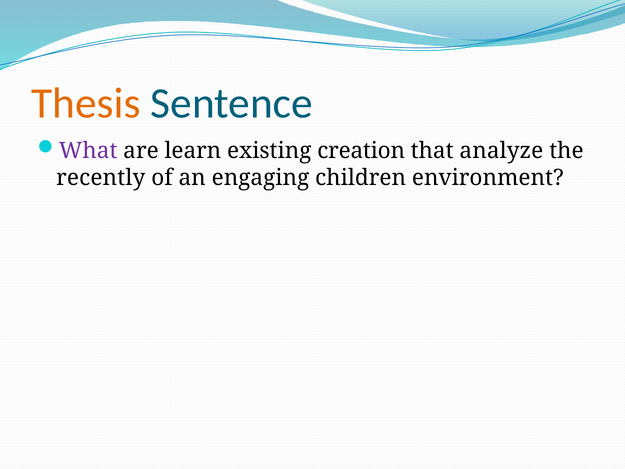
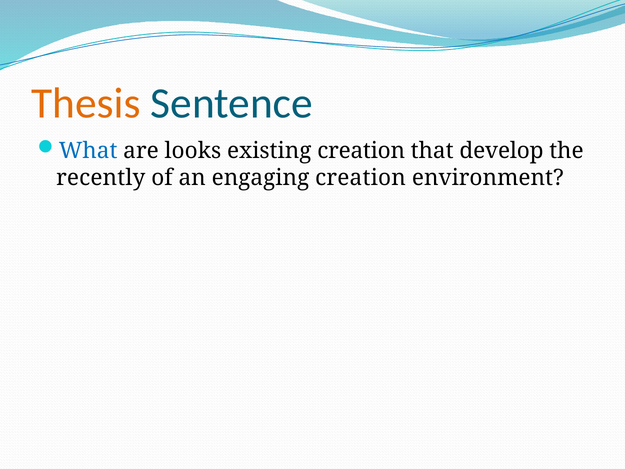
What colour: purple -> blue
learn: learn -> looks
analyze: analyze -> develop
engaging children: children -> creation
